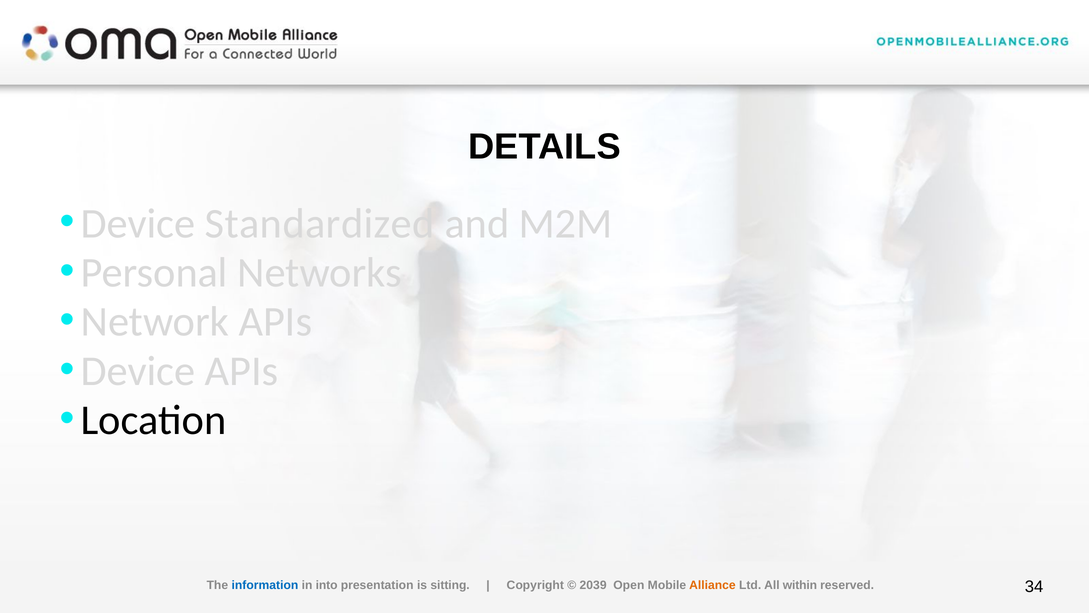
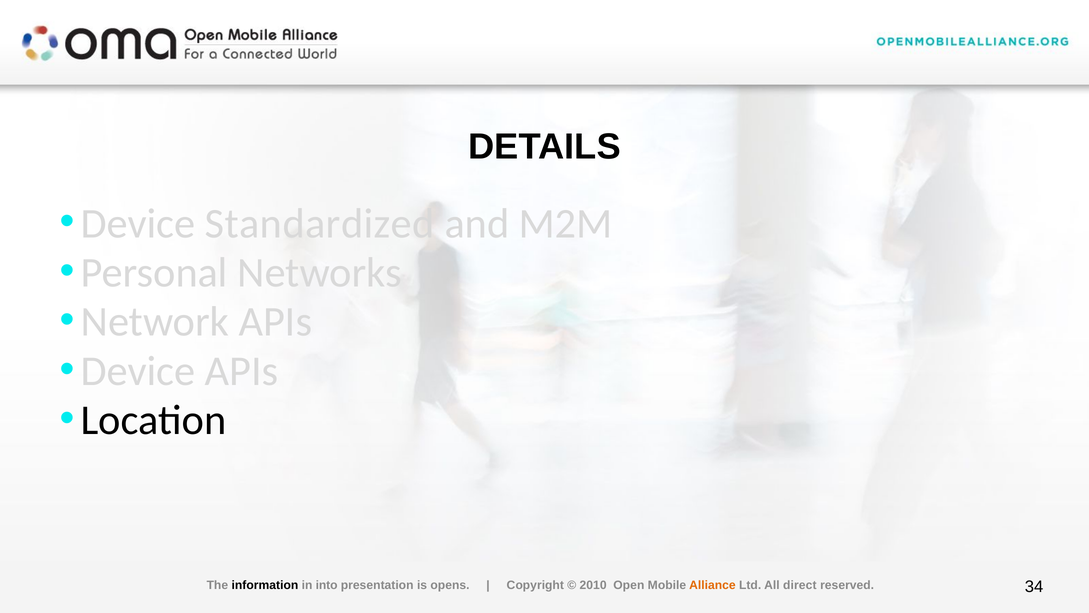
information colour: blue -> black
sitting: sitting -> opens
2039: 2039 -> 2010
within: within -> direct
